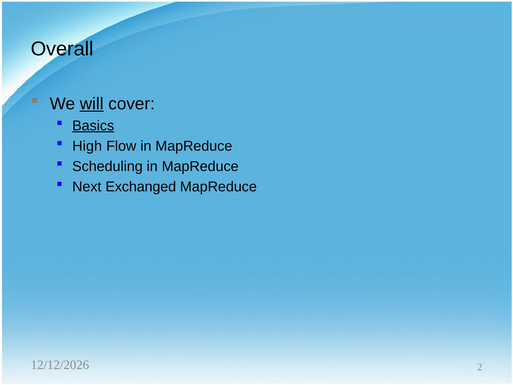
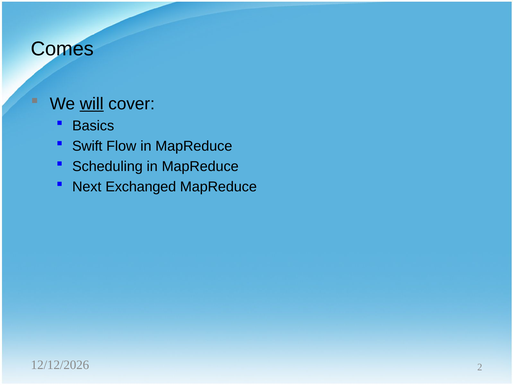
Overall: Overall -> Comes
Basics underline: present -> none
High: High -> Swift
